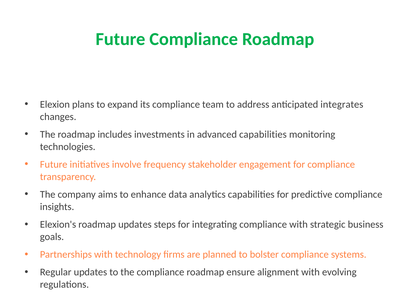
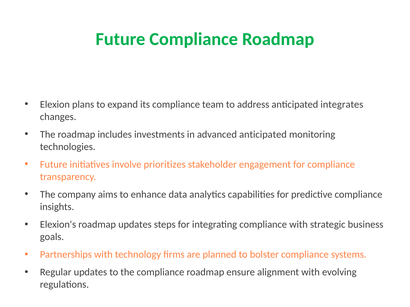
advanced capabilities: capabilities -> anticipated
frequency: frequency -> prioritizes
